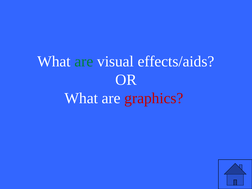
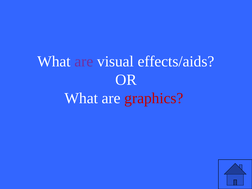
are at (84, 61) colour: green -> purple
